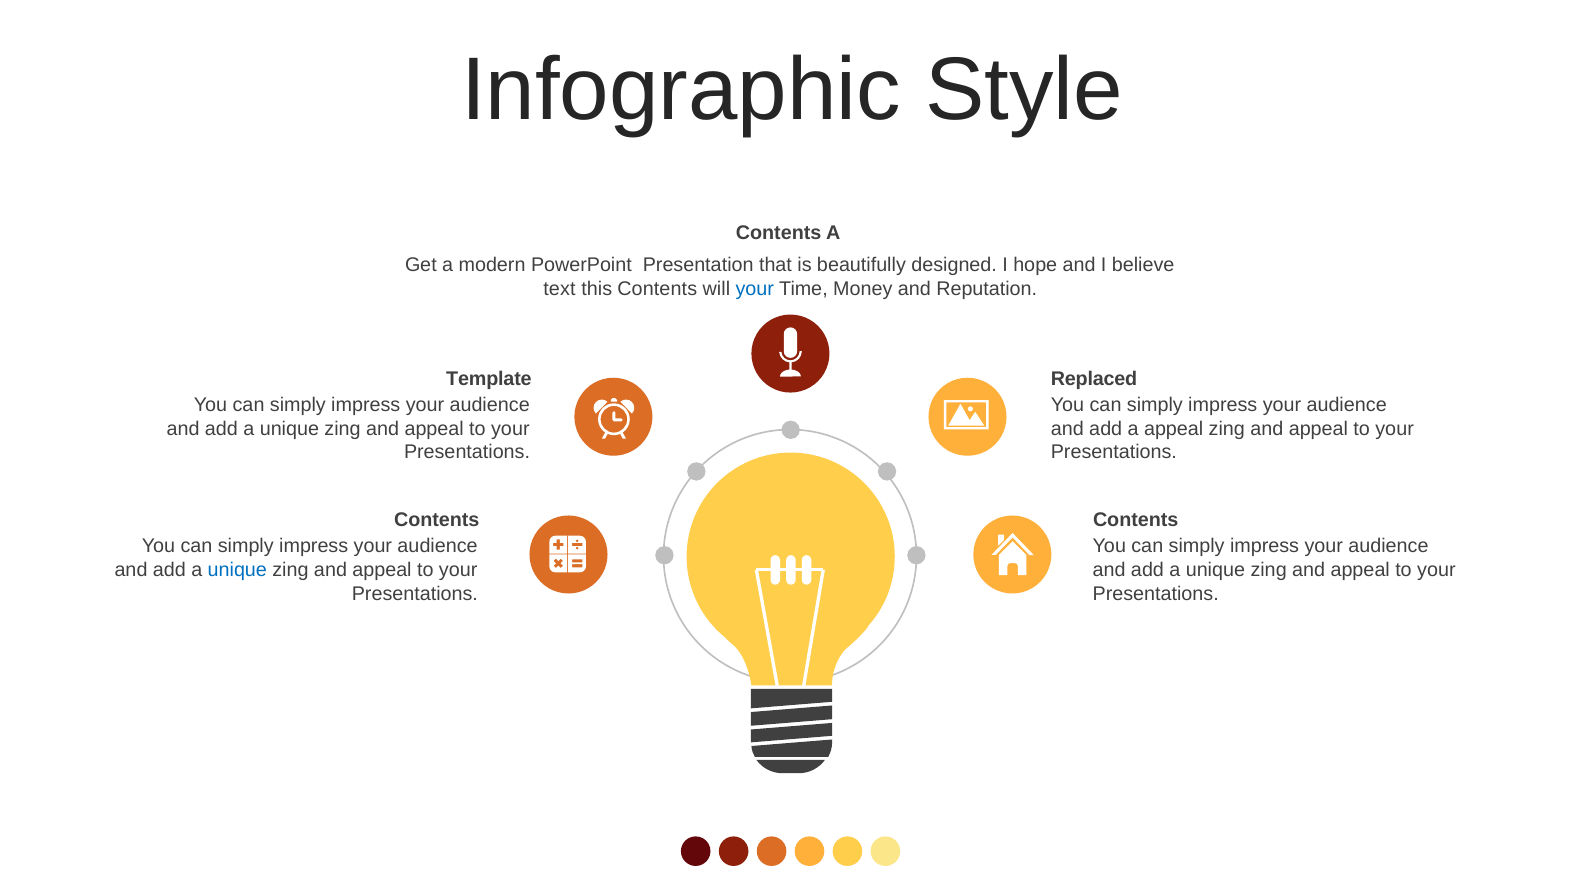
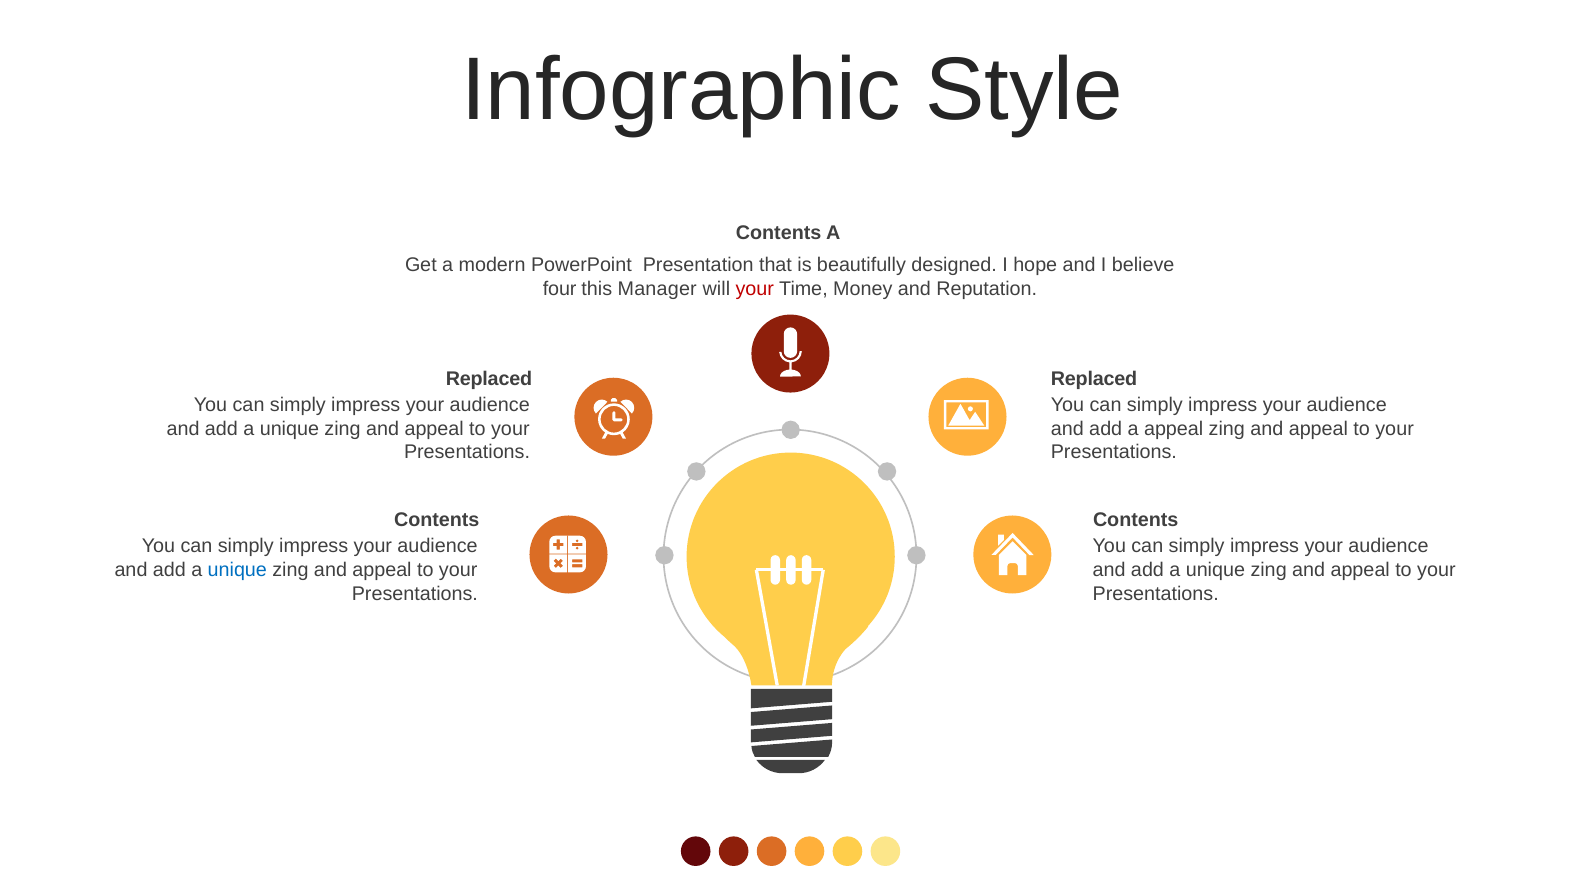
text: text -> four
this Contents: Contents -> Manager
your at (755, 289) colour: blue -> red
Template at (489, 379): Template -> Replaced
